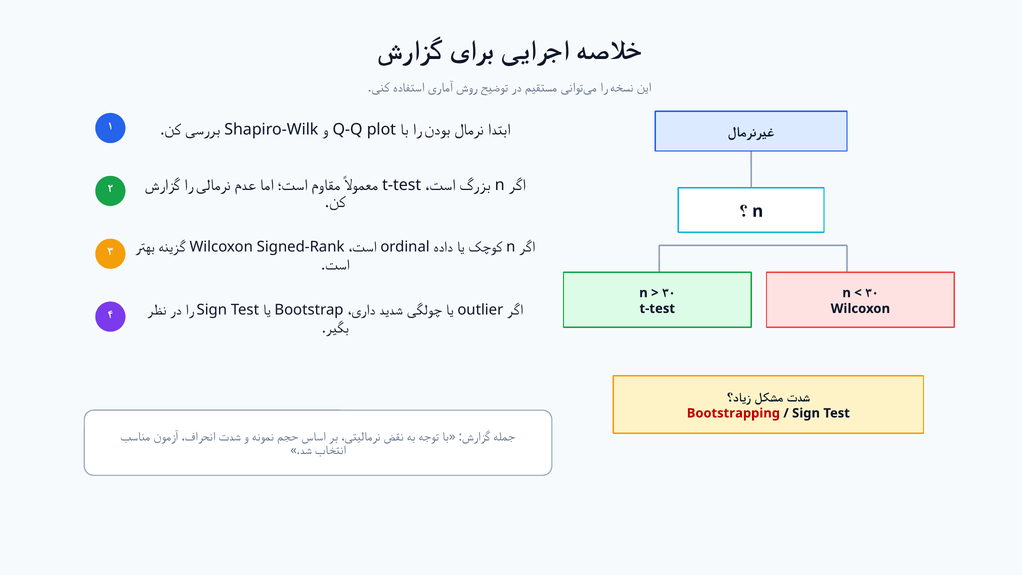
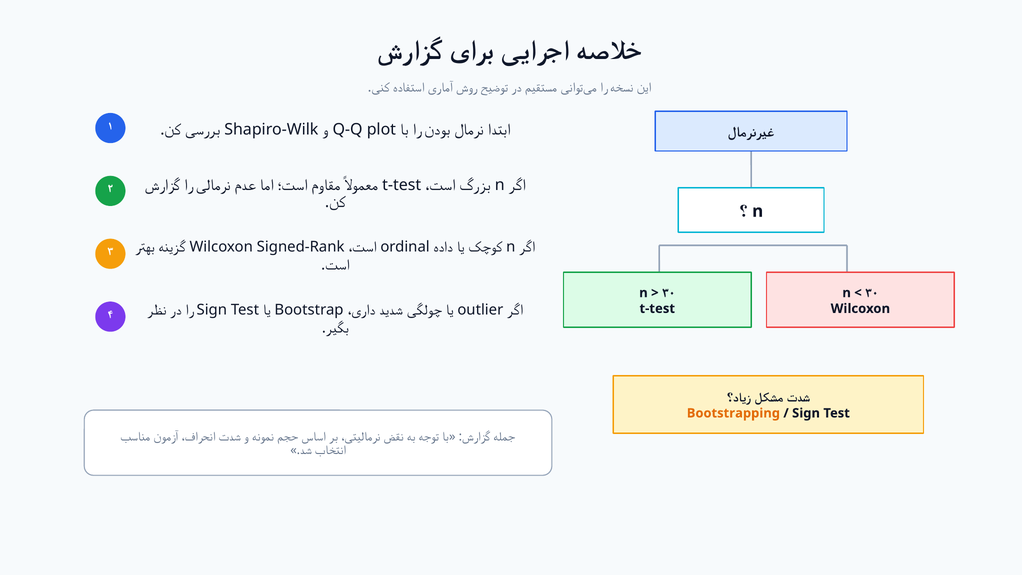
Bootstrapping colour: red -> orange
